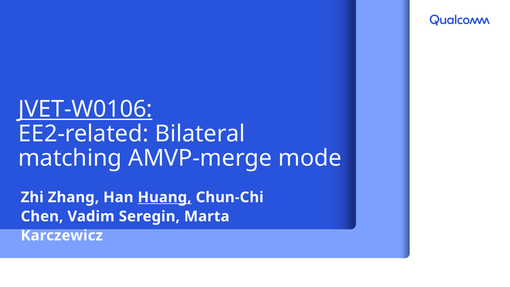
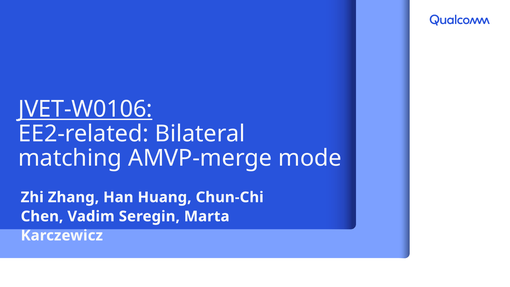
Huang underline: present -> none
